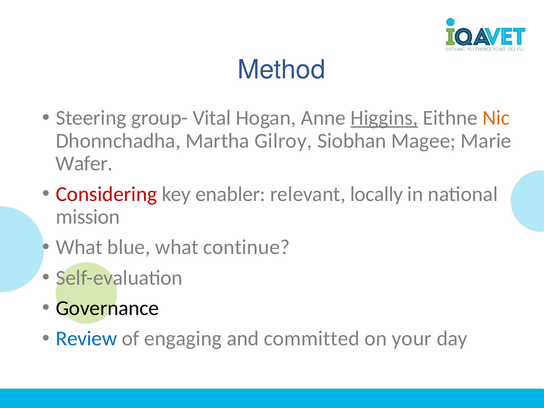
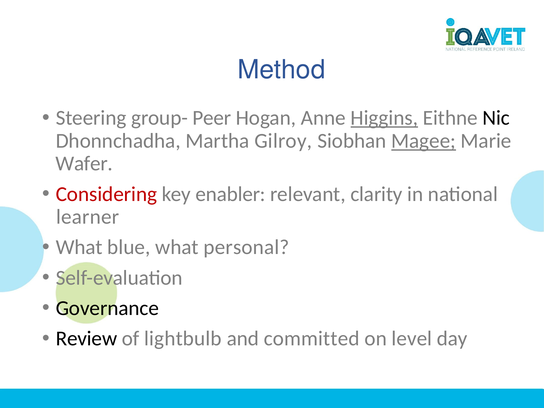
Vital: Vital -> Peer
Nic colour: orange -> black
Magee underline: none -> present
locally: locally -> clarity
mission: mission -> learner
continue: continue -> personal
Review colour: blue -> black
engaging: engaging -> lightbulb
your: your -> level
